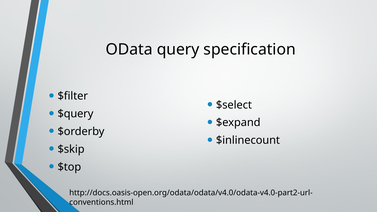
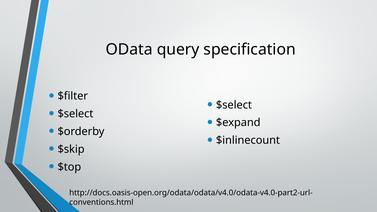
$query at (75, 114): $query -> $select
